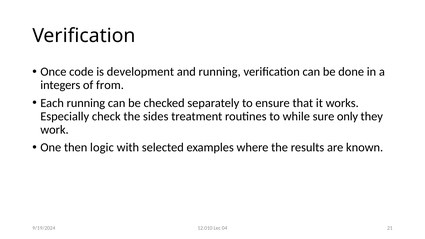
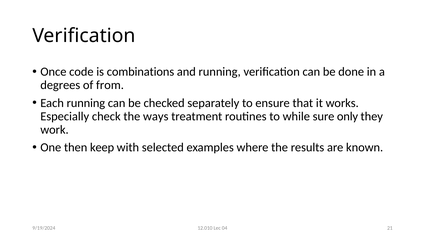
development: development -> combinations
integers: integers -> degrees
sides: sides -> ways
logic: logic -> keep
